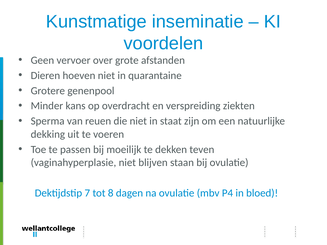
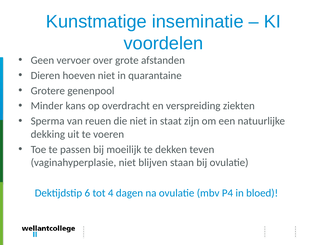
7: 7 -> 6
8: 8 -> 4
